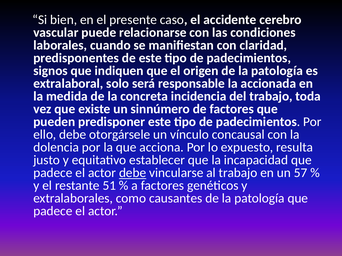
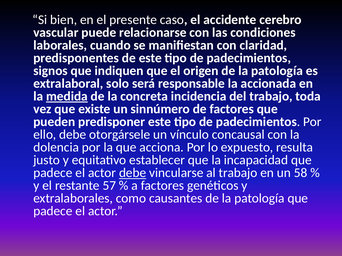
medida underline: none -> present
57: 57 -> 58
51: 51 -> 57
